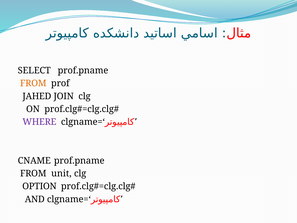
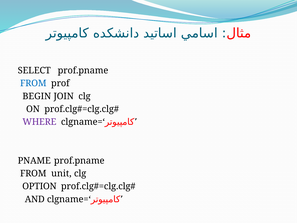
FROM at (33, 83) colour: orange -> blue
JAHED: JAHED -> BEGIN
CNAME: CNAME -> PNAME
